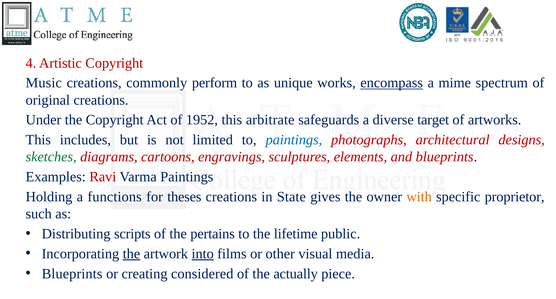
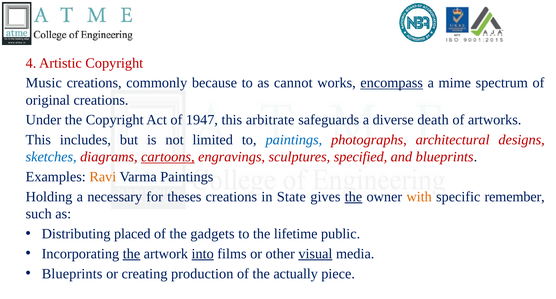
perform: perform -> because
unique: unique -> cannot
1952: 1952 -> 1947
target: target -> death
sketches colour: green -> blue
cartoons underline: none -> present
elements: elements -> specified
Ravi colour: red -> orange
functions: functions -> necessary
the at (353, 197) underline: none -> present
proprietor: proprietor -> remember
scripts: scripts -> placed
pertains: pertains -> gadgets
visual underline: none -> present
considered: considered -> production
